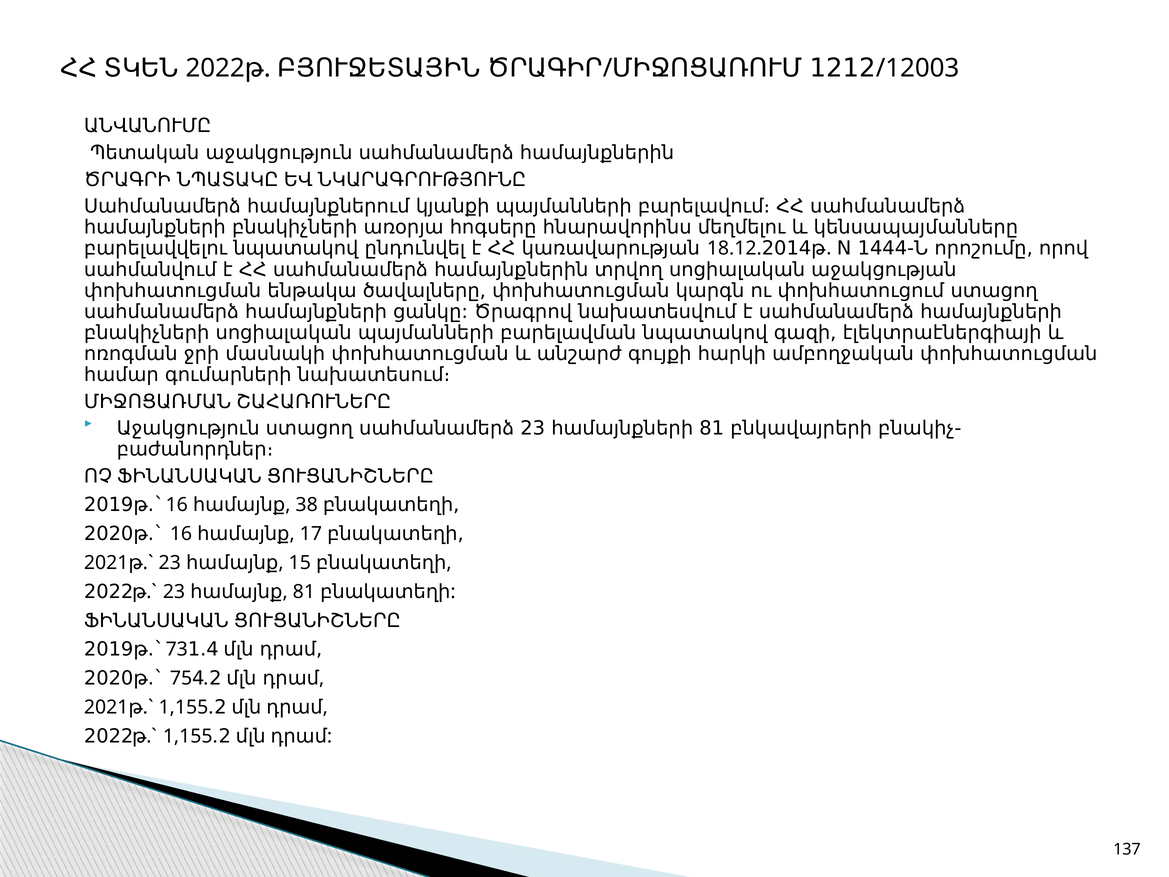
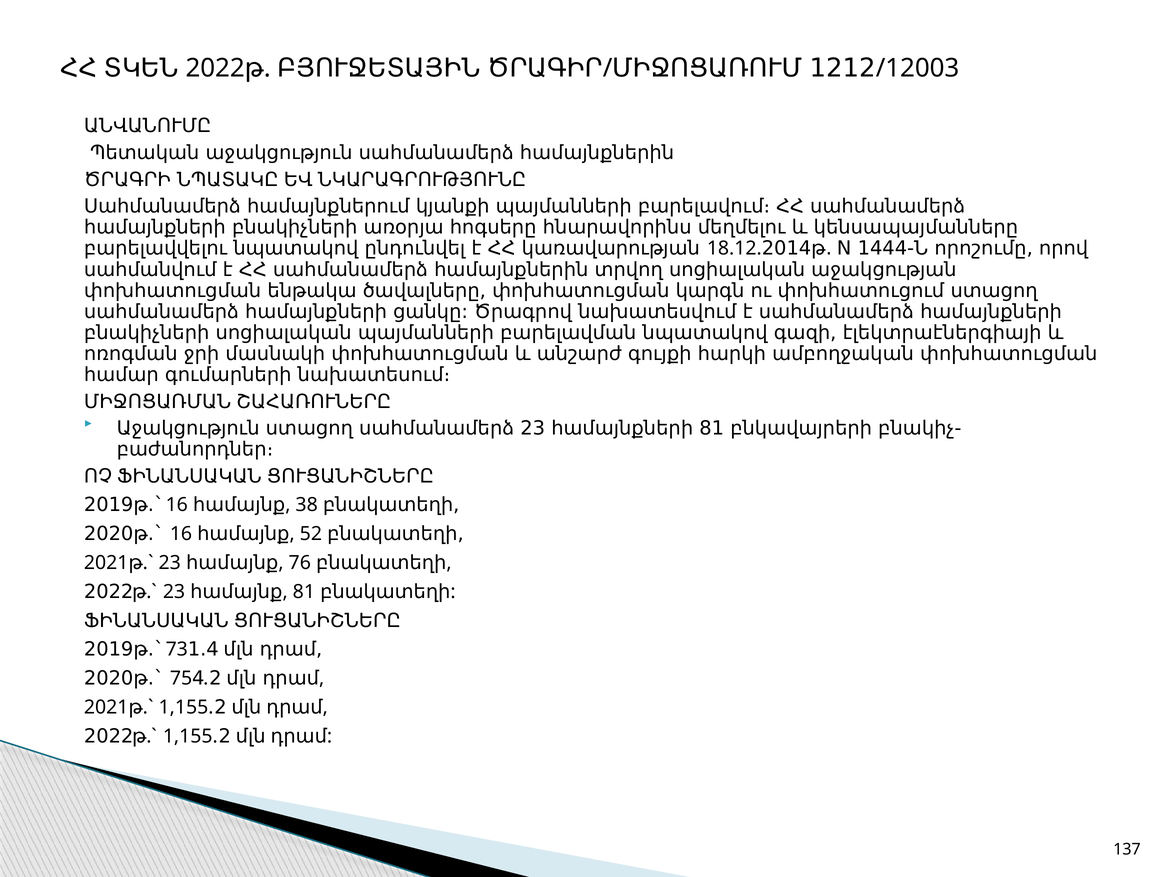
17: 17 -> 52
15: 15 -> 76
